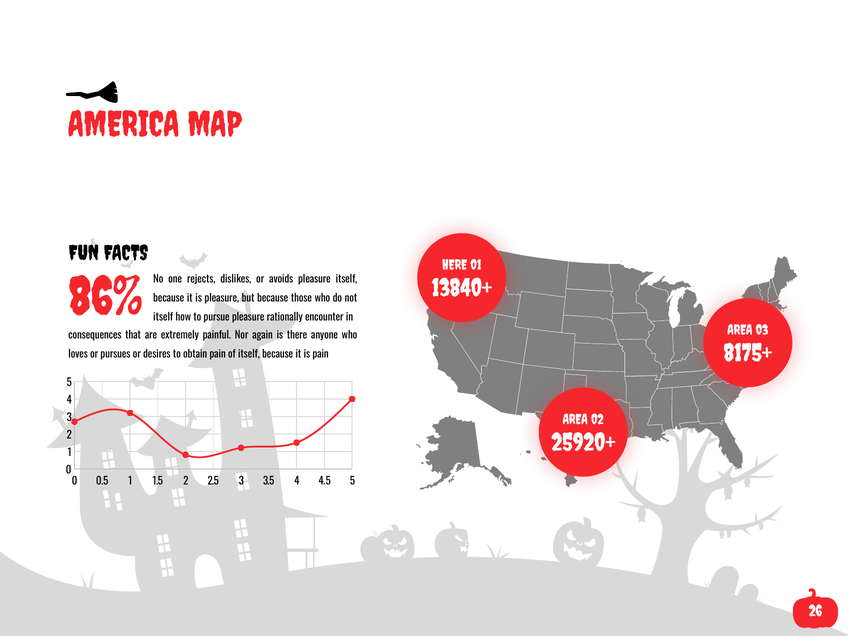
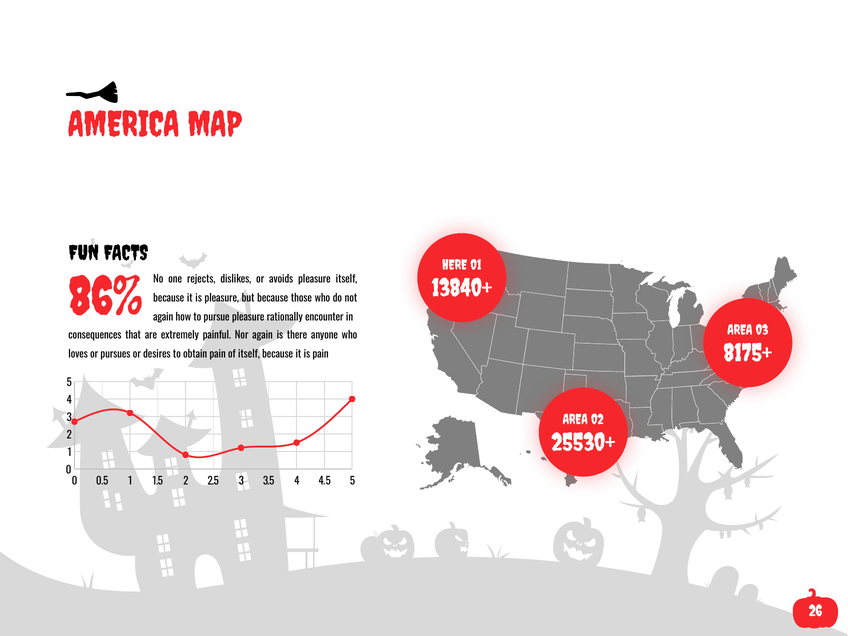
itself at (163, 317): itself -> again
25920+: 25920+ -> 25530+
